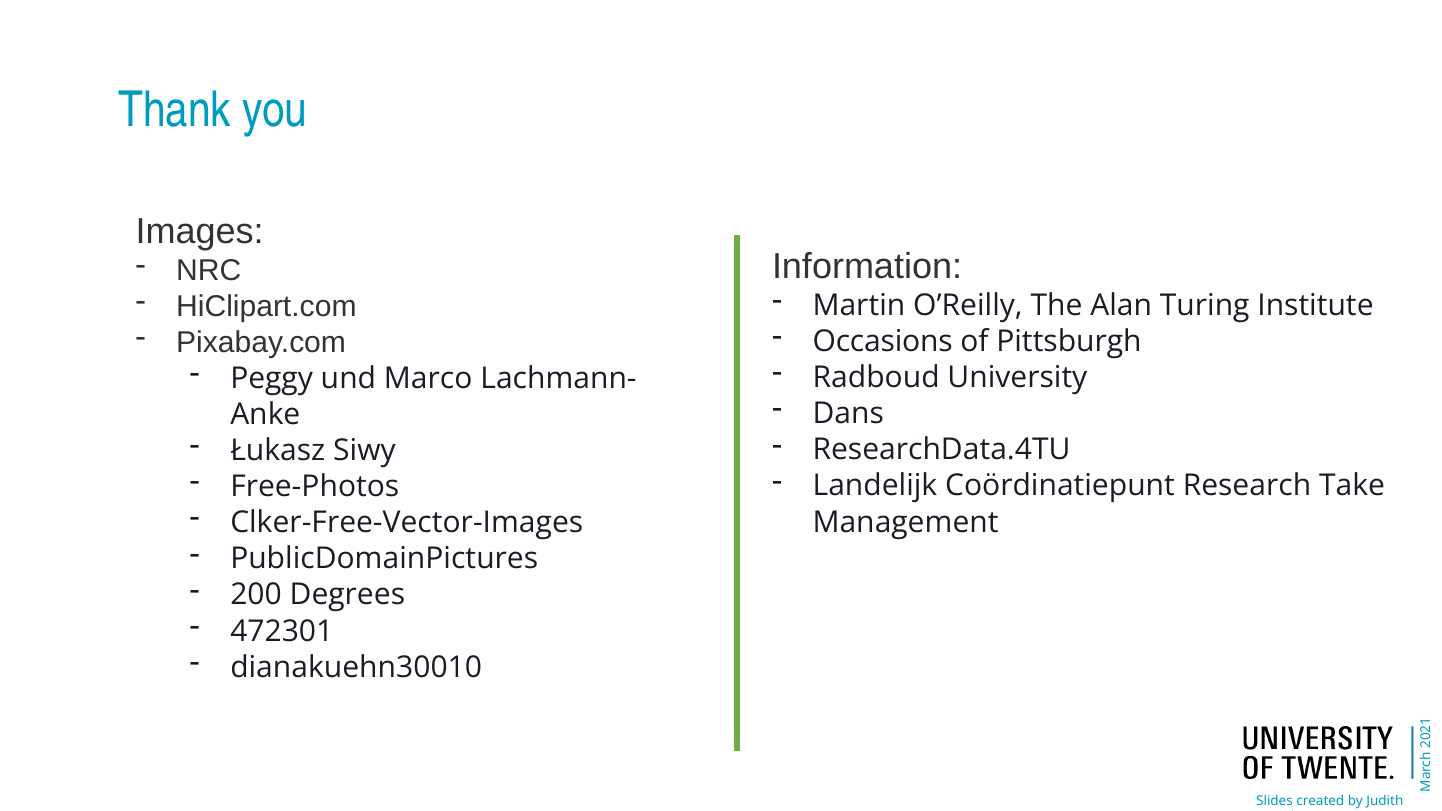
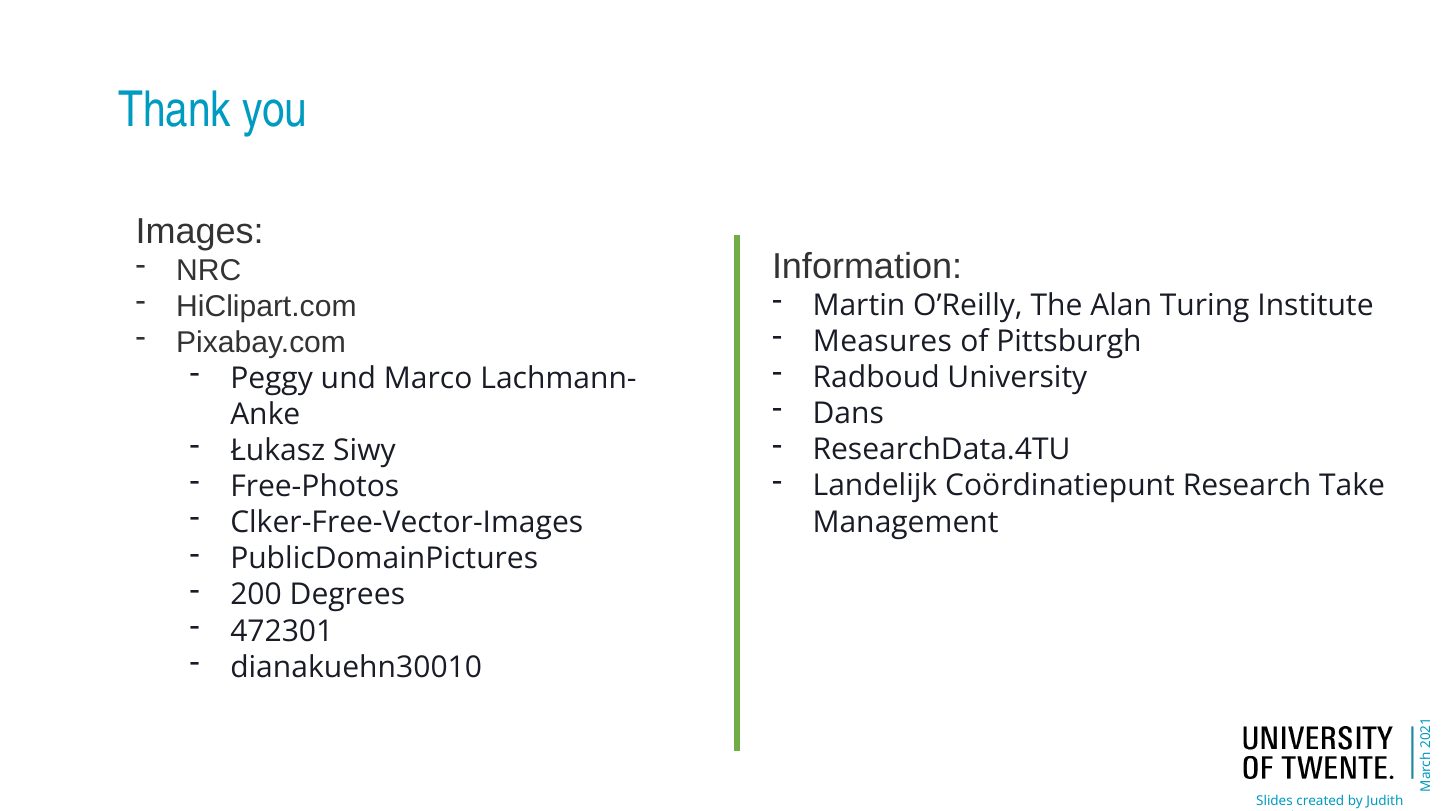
Occasions: Occasions -> Measures
